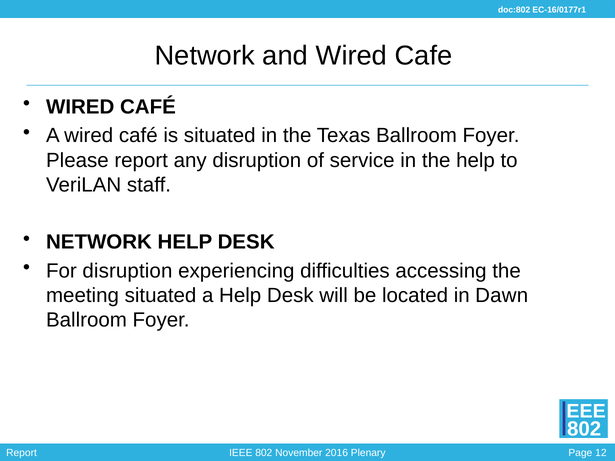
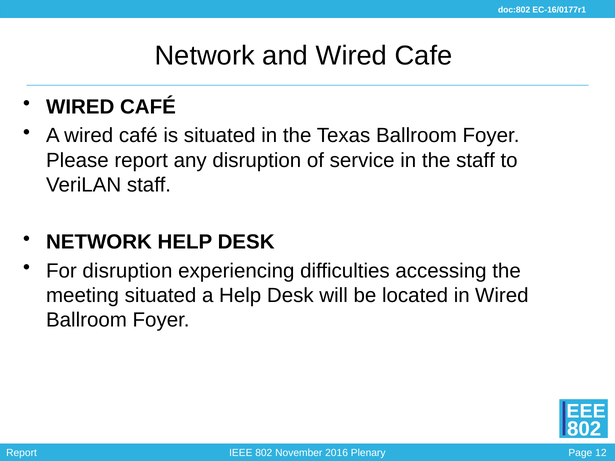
the help: help -> staff
in Dawn: Dawn -> Wired
